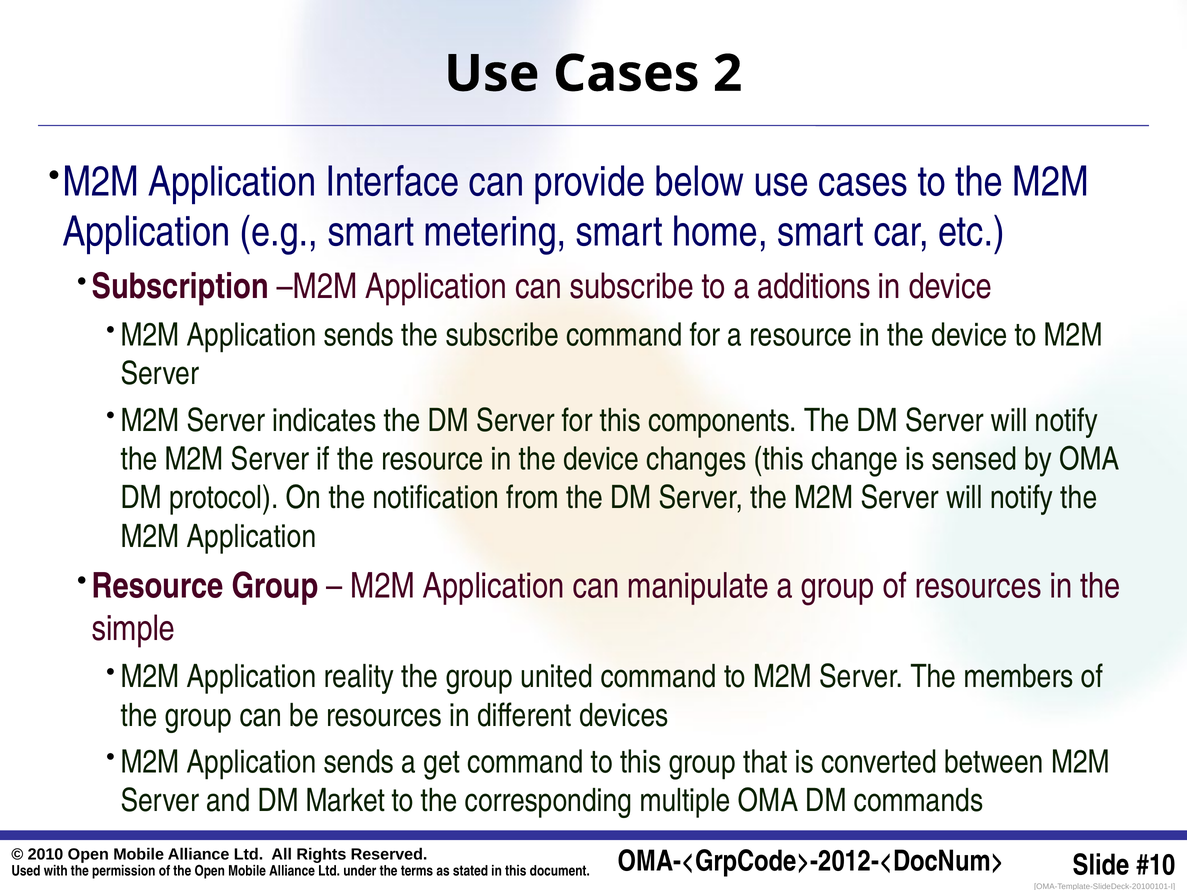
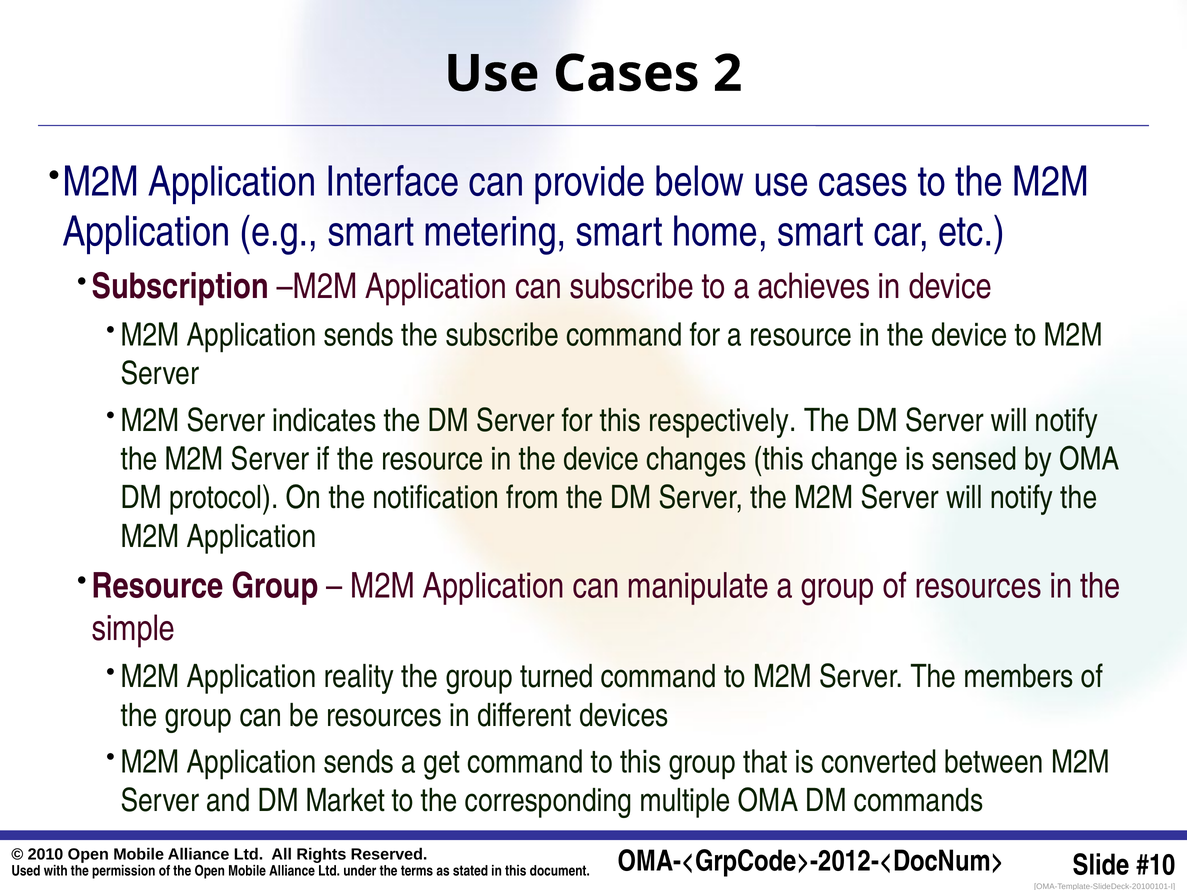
additions: additions -> achieves
components: components -> respectively
united: united -> turned
